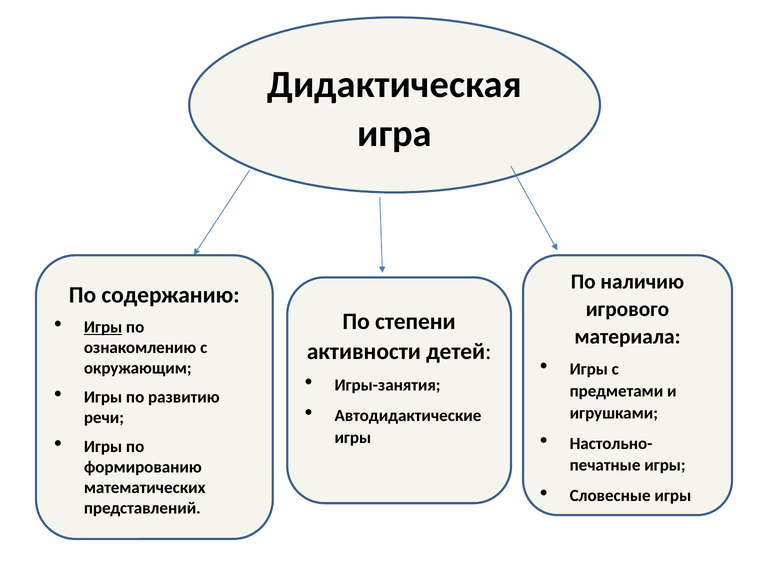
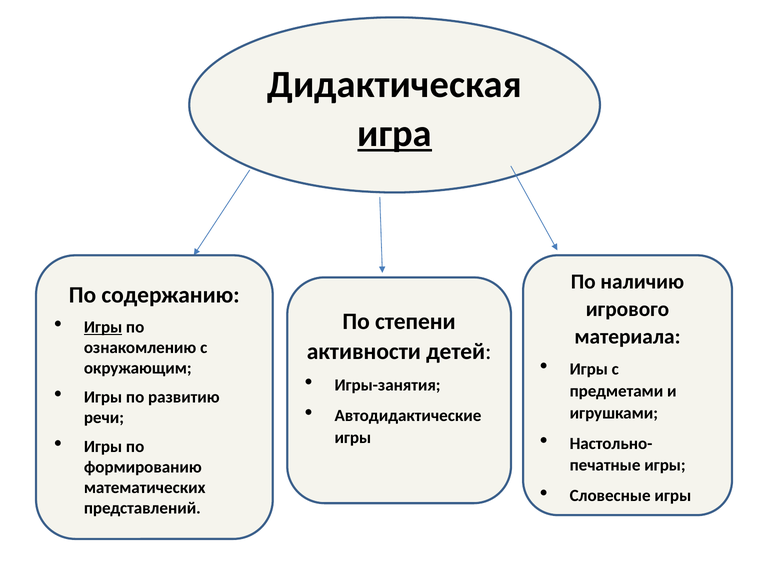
игра underline: none -> present
